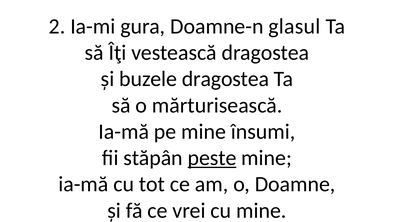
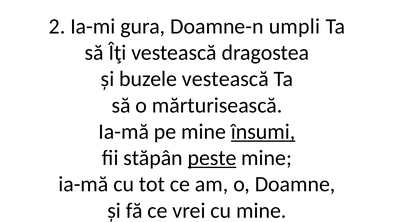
glasul: glasul -> umpli
buzele dragostea: dragostea -> vestească
însumi underline: none -> present
